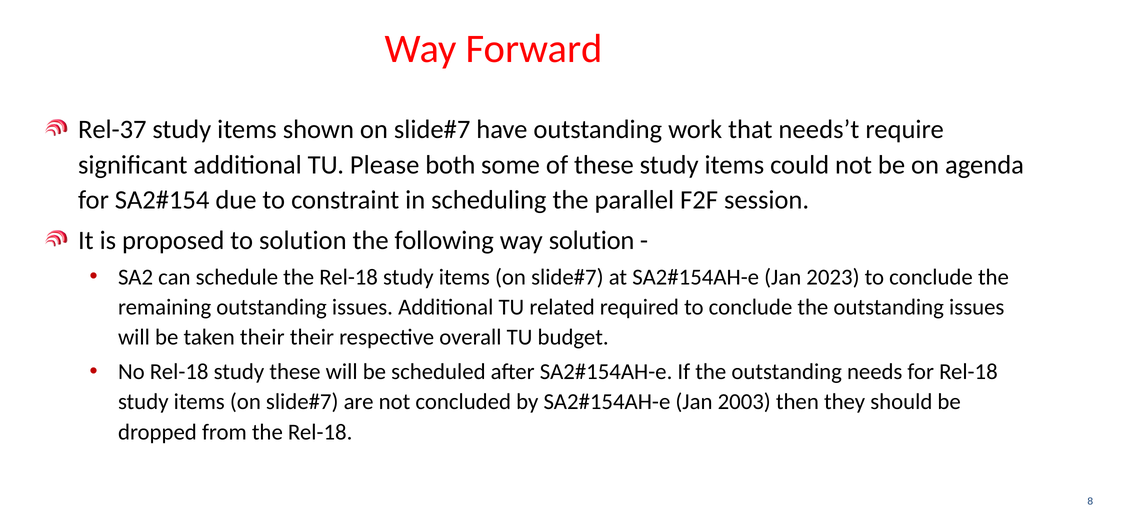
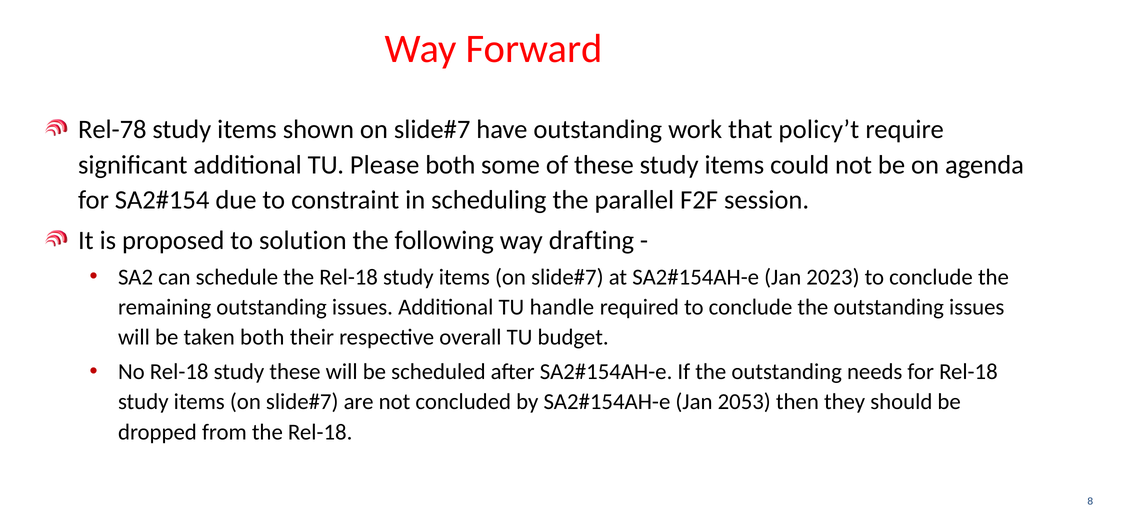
Rel-37: Rel-37 -> Rel-78
needs’t: needs’t -> policy’t
way solution: solution -> drafting
related: related -> handle
taken their: their -> both
2003: 2003 -> 2053
